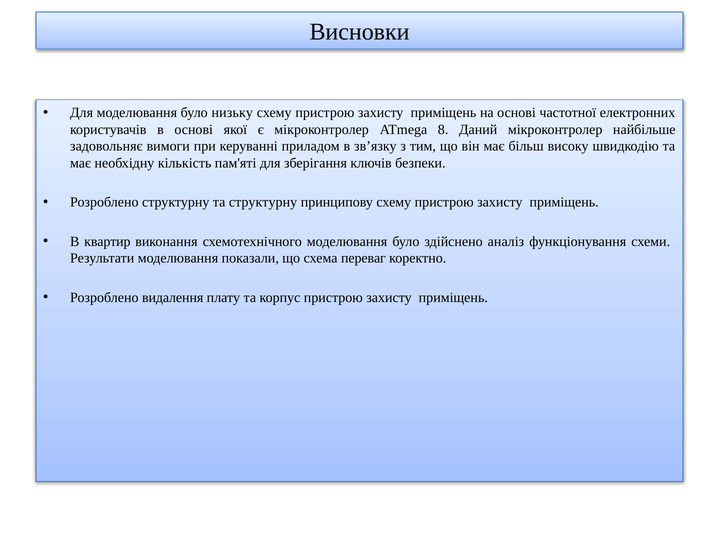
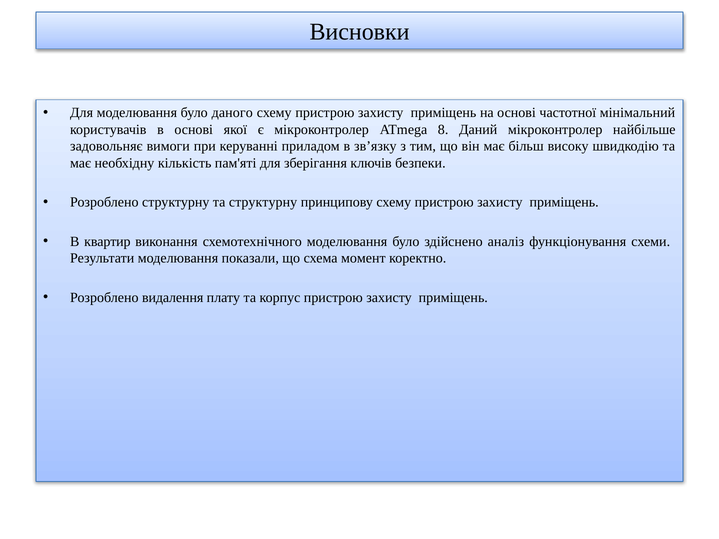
низьку: низьку -> даного
електронних: електронних -> мінімальний
переваг: переваг -> момент
